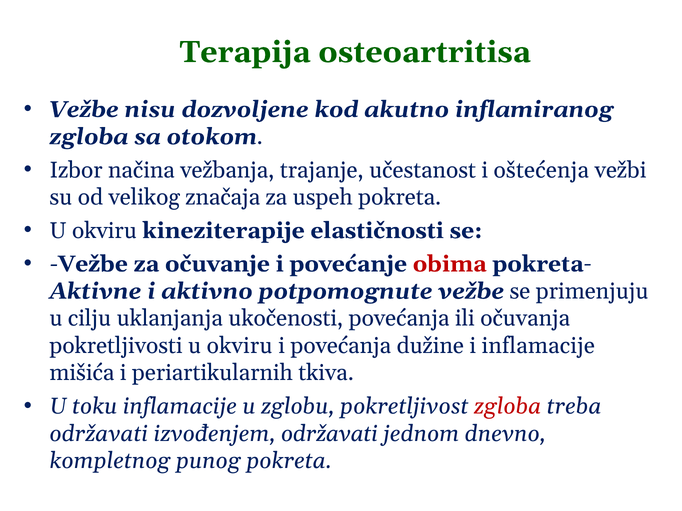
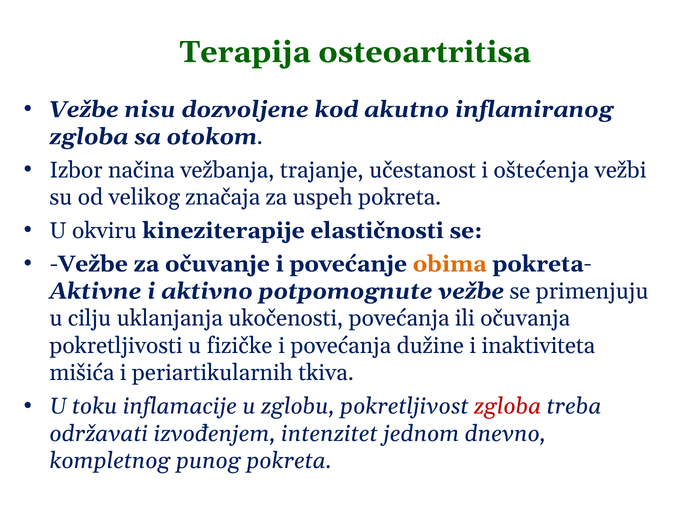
obima colour: red -> orange
pokretljivosti u okviru: okviru -> fizičke
i inflamacije: inflamacije -> inaktiviteta
izvođenjem održavati: održavati -> intenzitet
